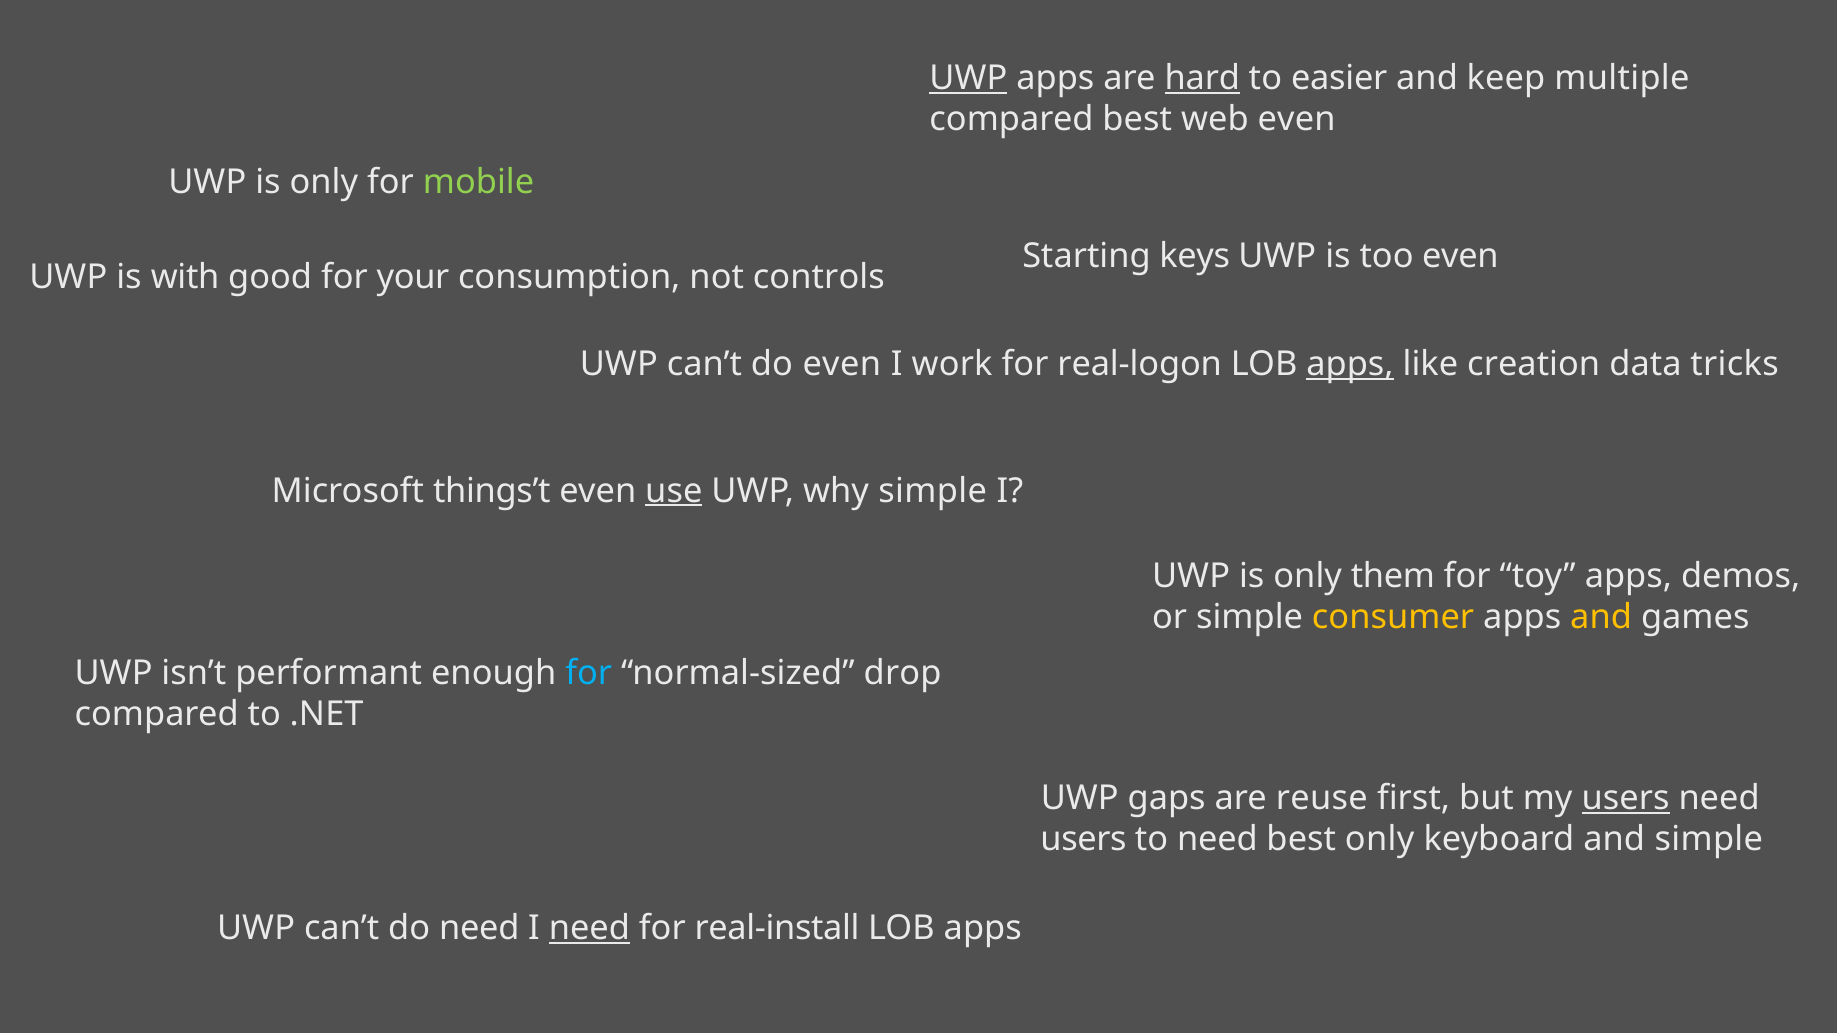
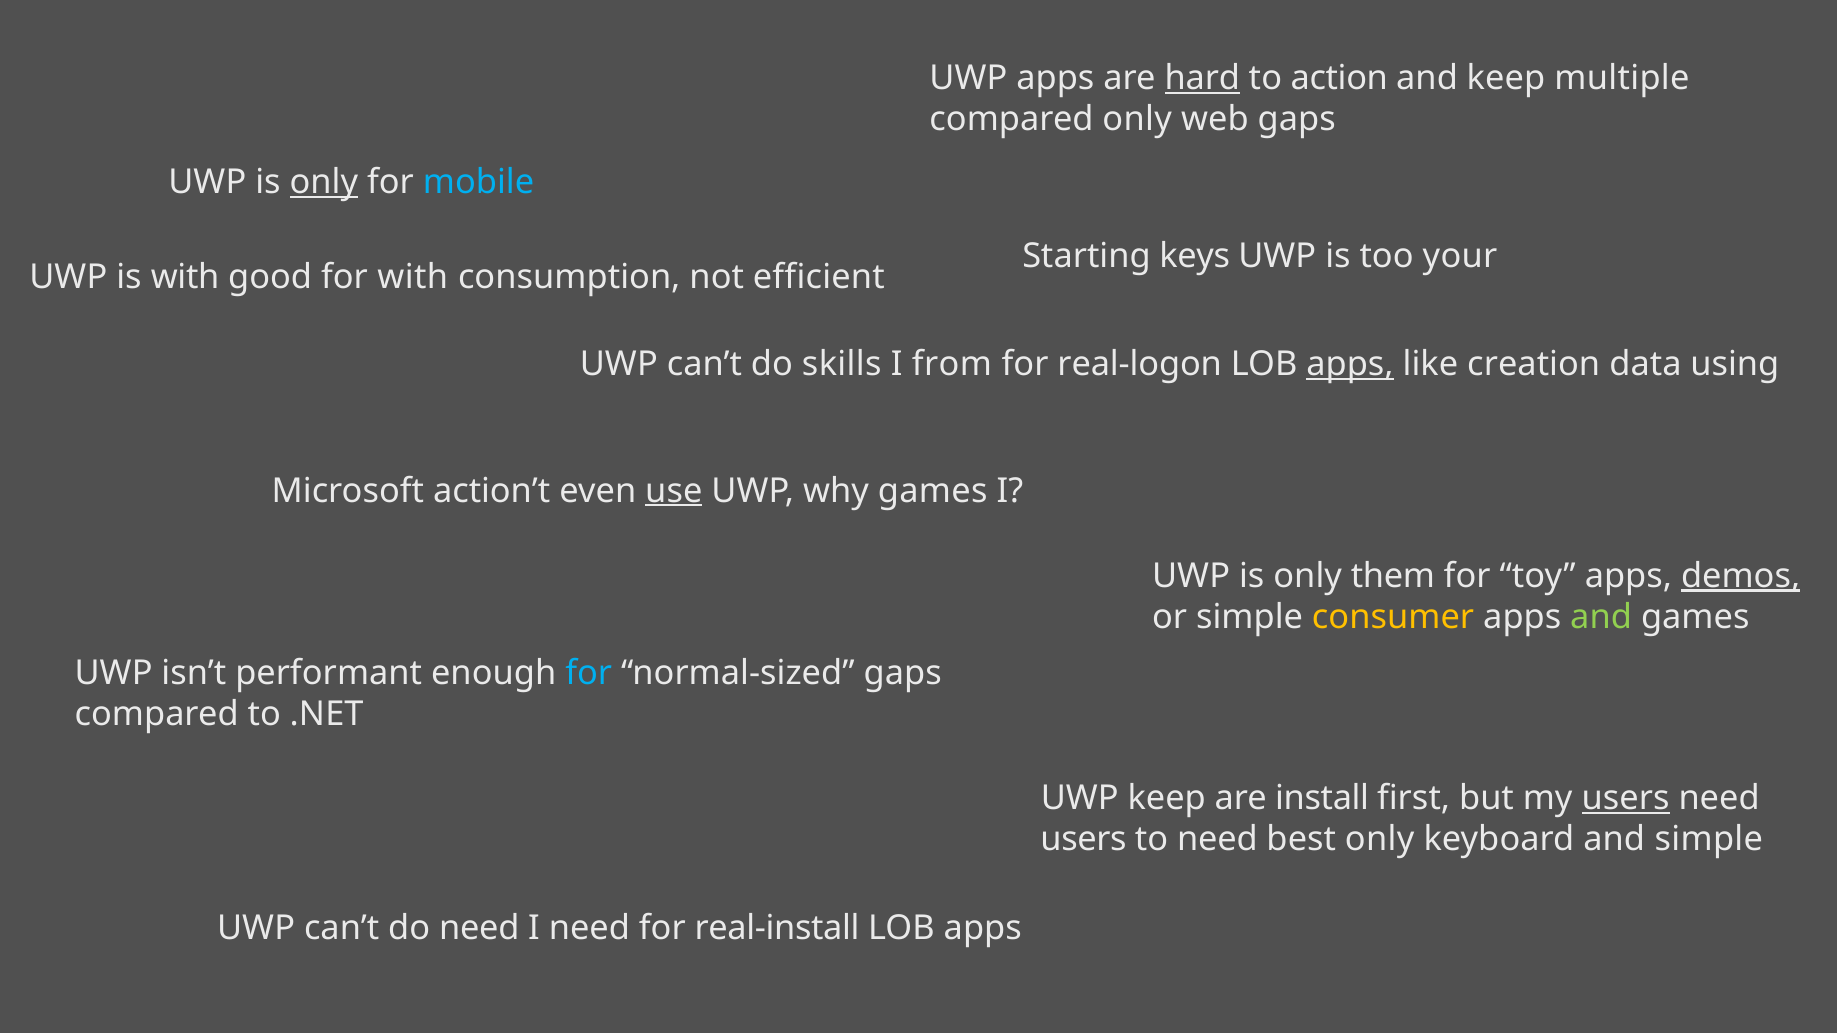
UWP at (968, 78) underline: present -> none
easier: easier -> action
compared best: best -> only
web even: even -> gaps
only at (324, 182) underline: none -> present
mobile colour: light green -> light blue
too even: even -> your
for your: your -> with
controls: controls -> efficient
do even: even -> skills
work: work -> from
tricks: tricks -> using
things’t: things’t -> action’t
why simple: simple -> games
demos underline: none -> present
and at (1601, 617) colour: yellow -> light green
normal-sized drop: drop -> gaps
UWP gaps: gaps -> keep
reuse: reuse -> install
need at (589, 929) underline: present -> none
